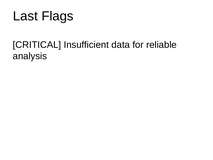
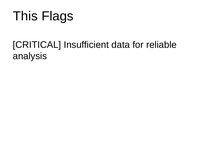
Last: Last -> This
